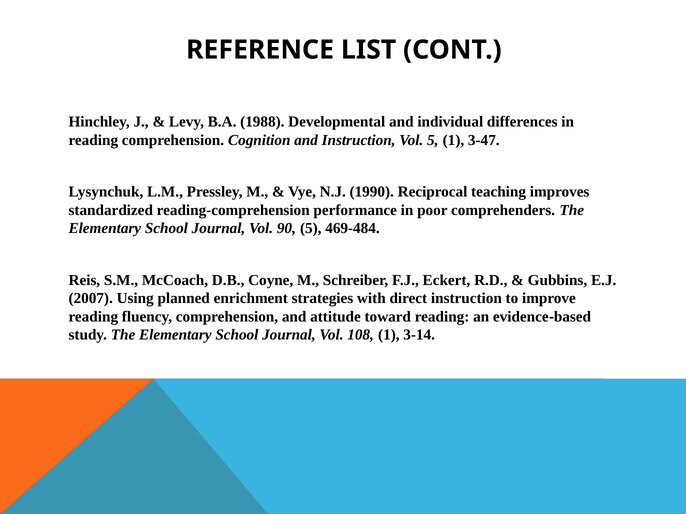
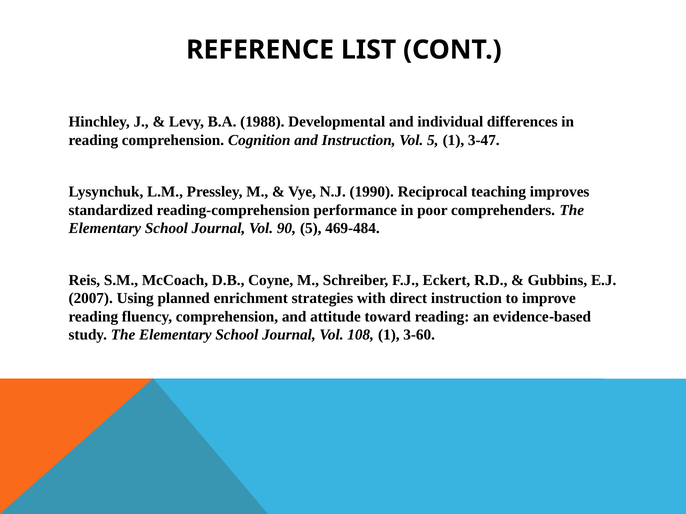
3-14: 3-14 -> 3-60
